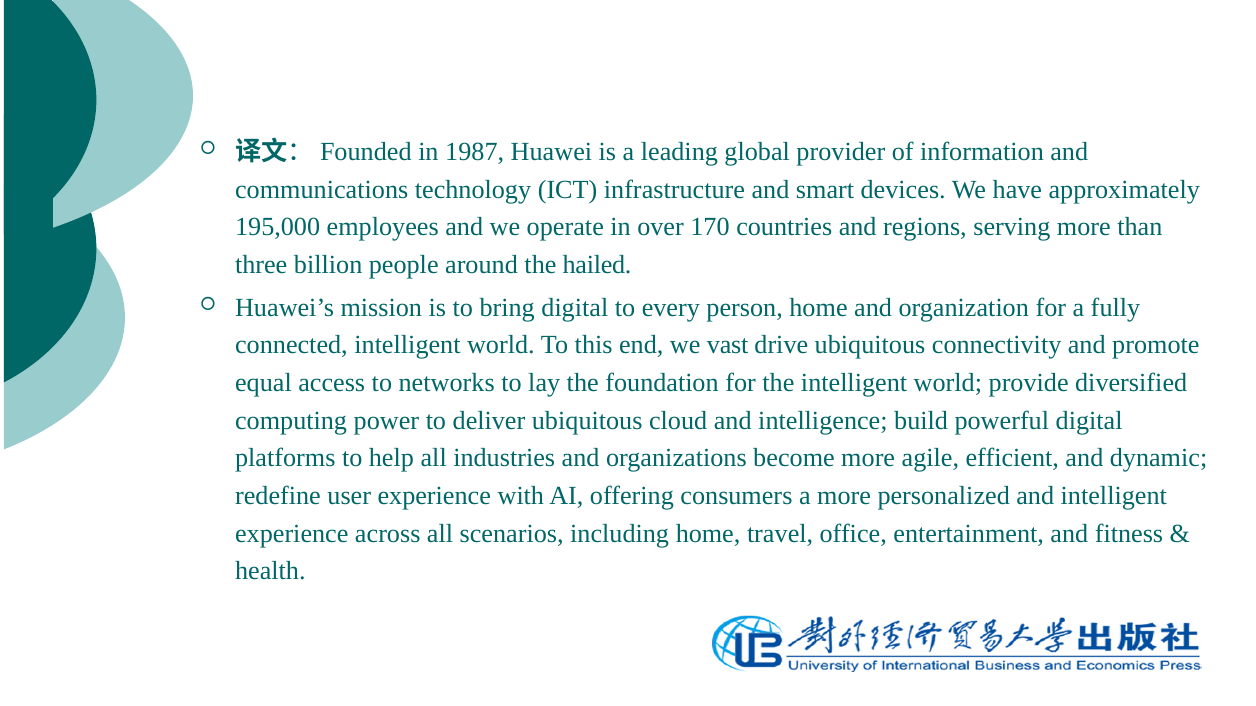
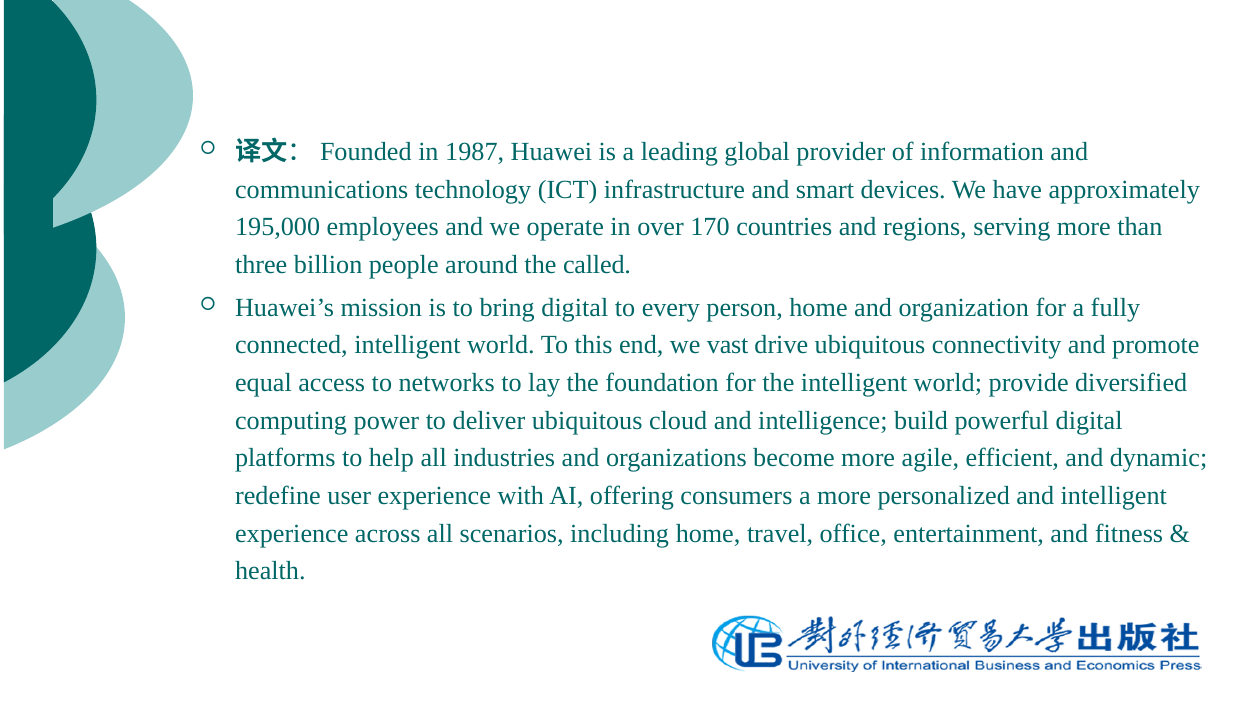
hailed: hailed -> called
